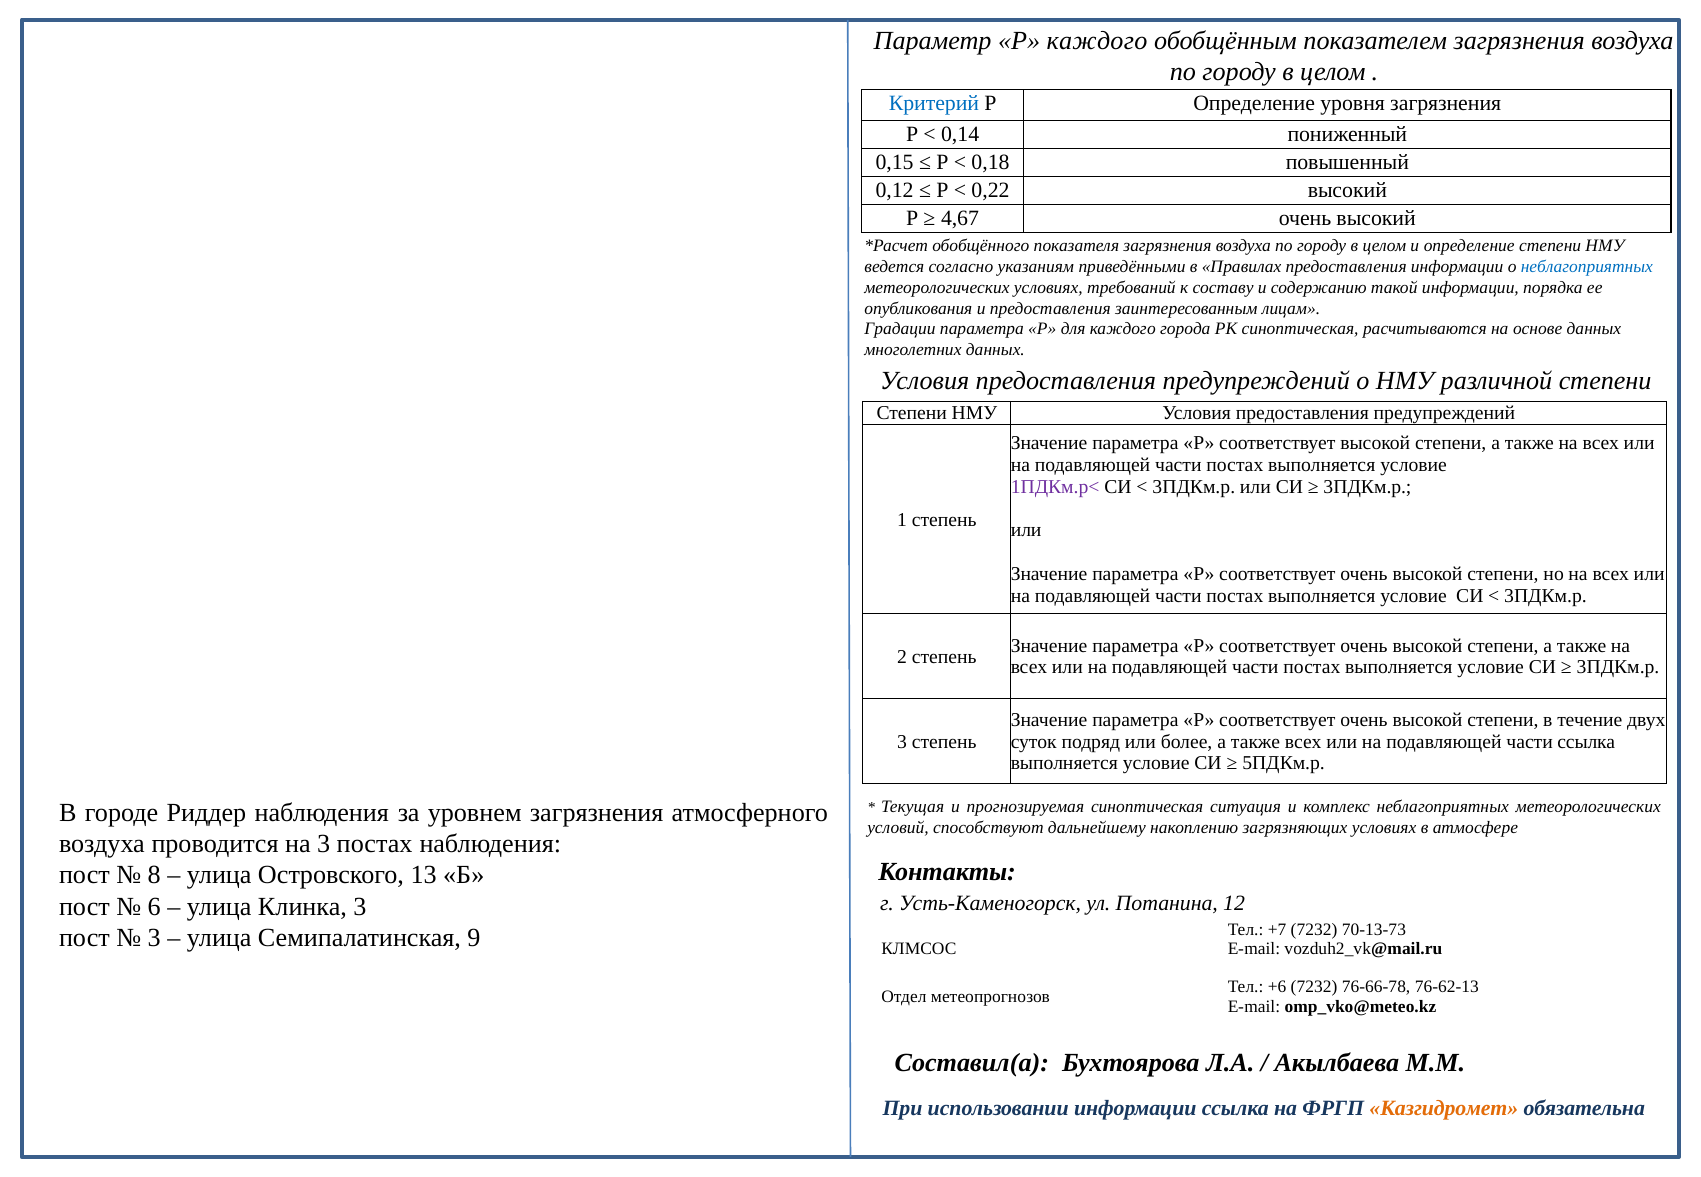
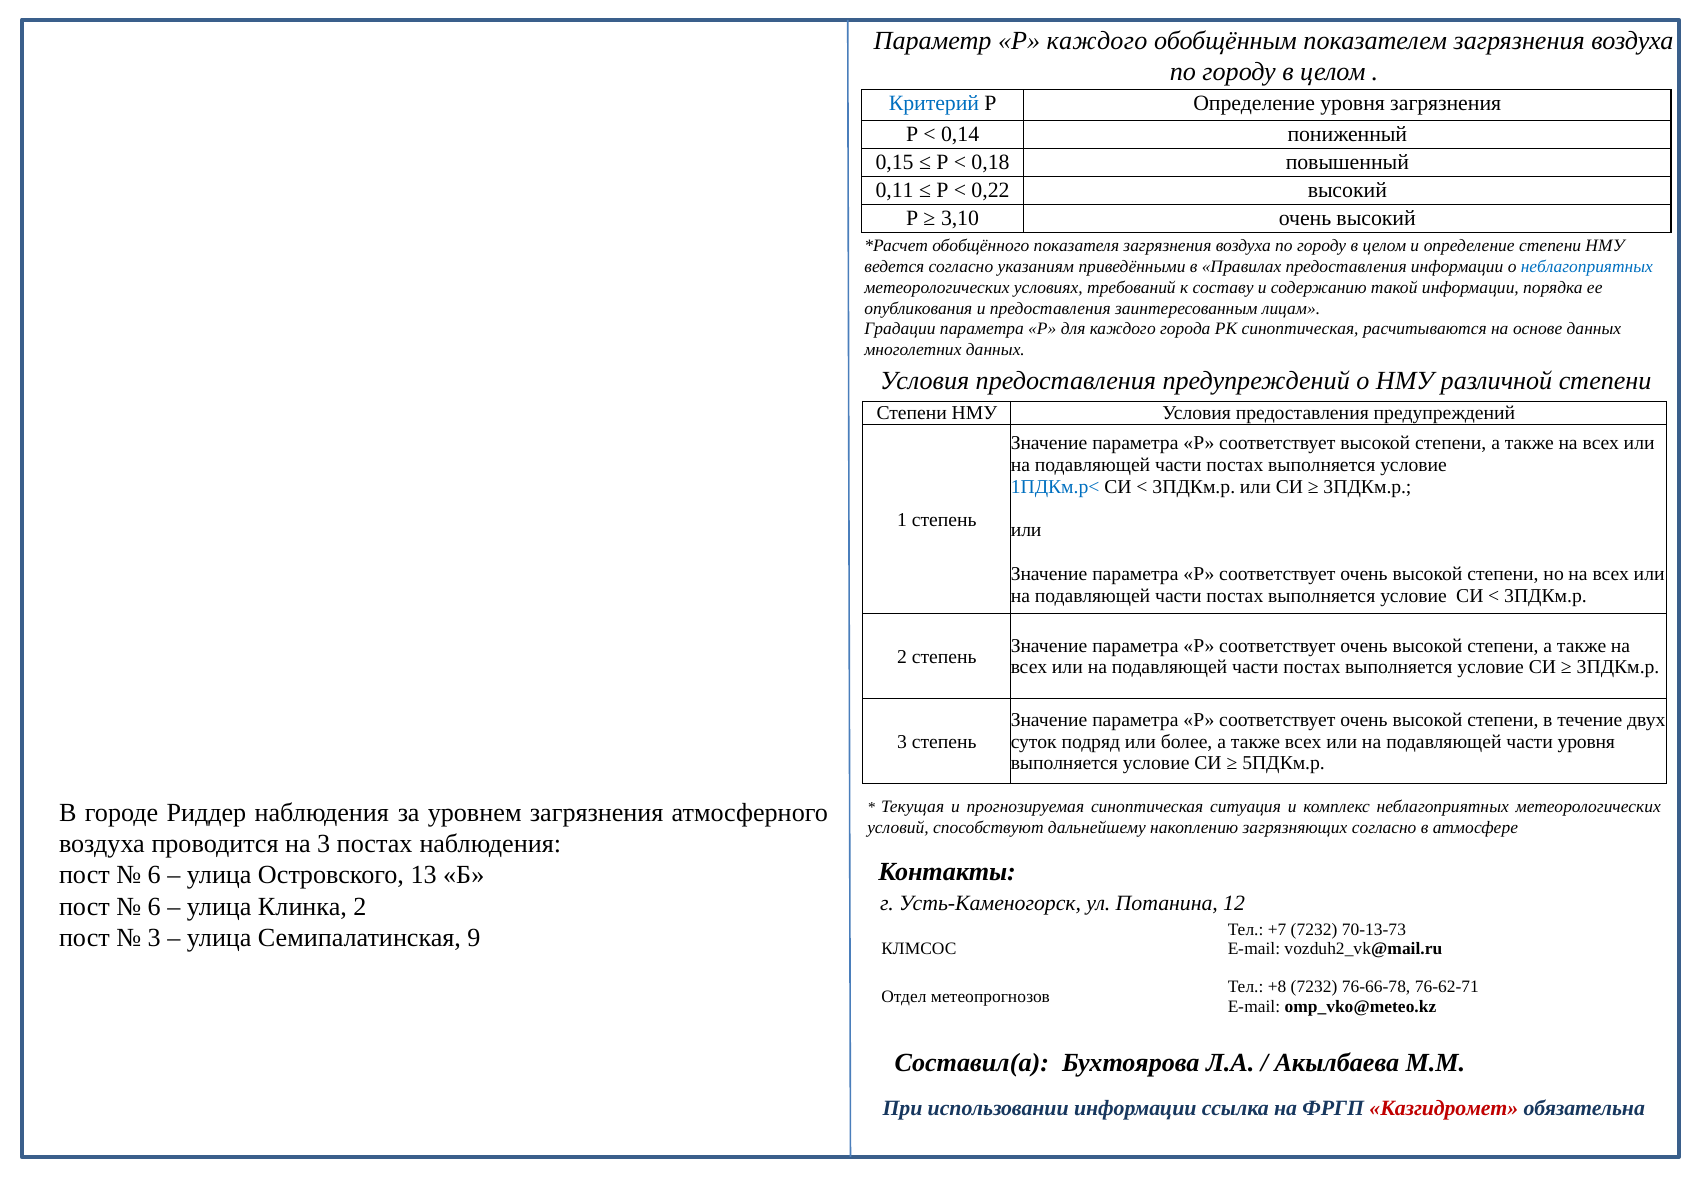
0,12: 0,12 -> 0,11
4,67: 4,67 -> 3,10
1ПДКм.р< colour: purple -> blue
части ссылка: ссылка -> уровня
загрязняющих условиях: условиях -> согласно
8 at (154, 876): 8 -> 6
Клинка 3: 3 -> 2
+6: +6 -> +8
76-62-13: 76-62-13 -> 76-62-71
Казгидромет colour: orange -> red
